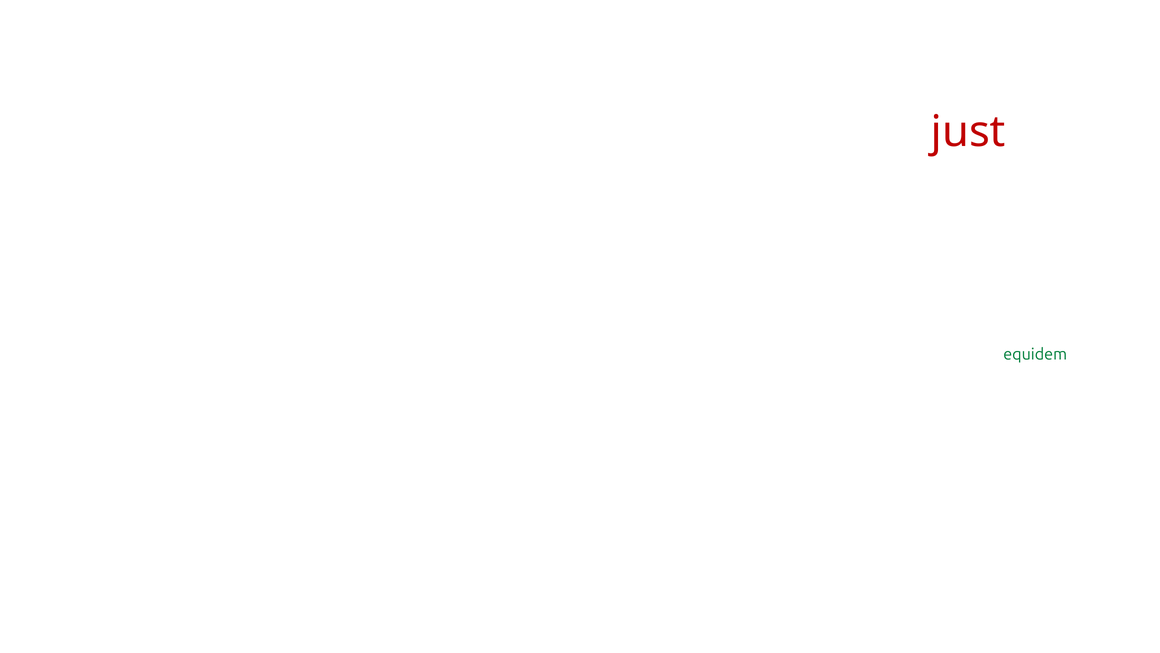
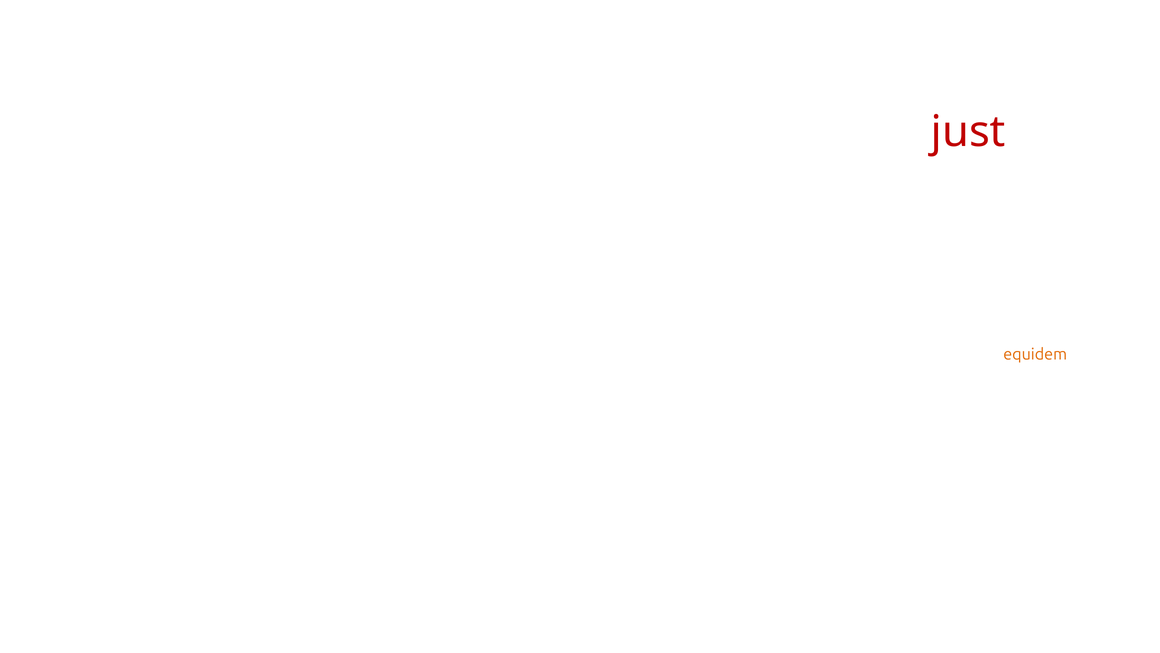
equidem colour: green -> orange
